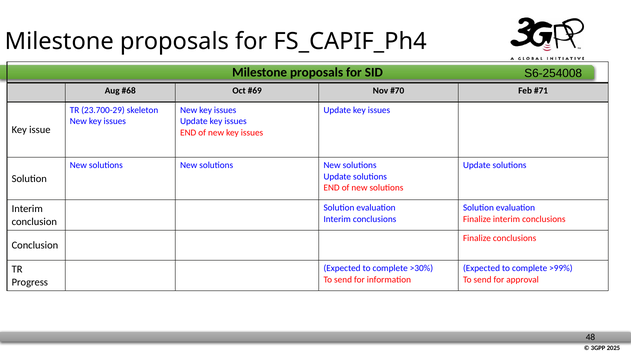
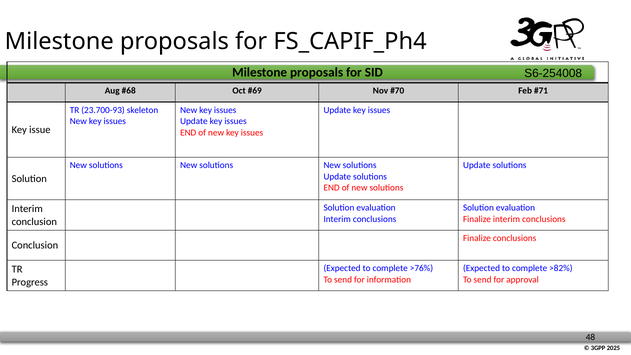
23.700-29: 23.700-29 -> 23.700-93
>30%: >30% -> >76%
>99%: >99% -> >82%
